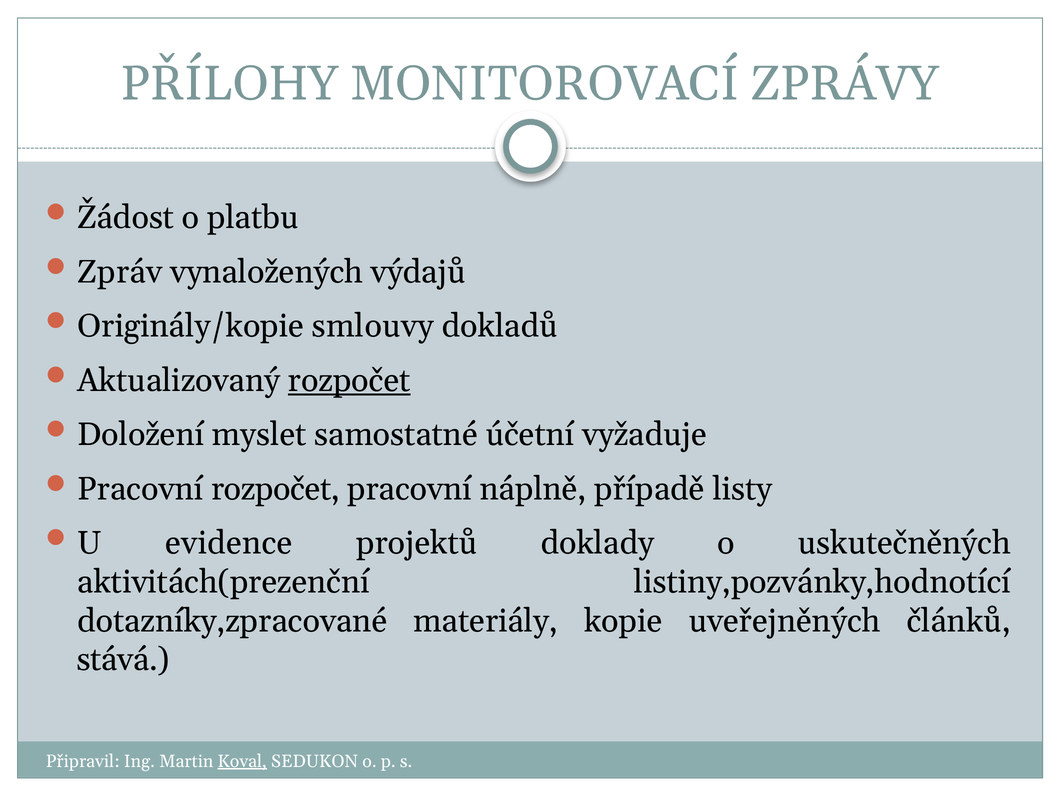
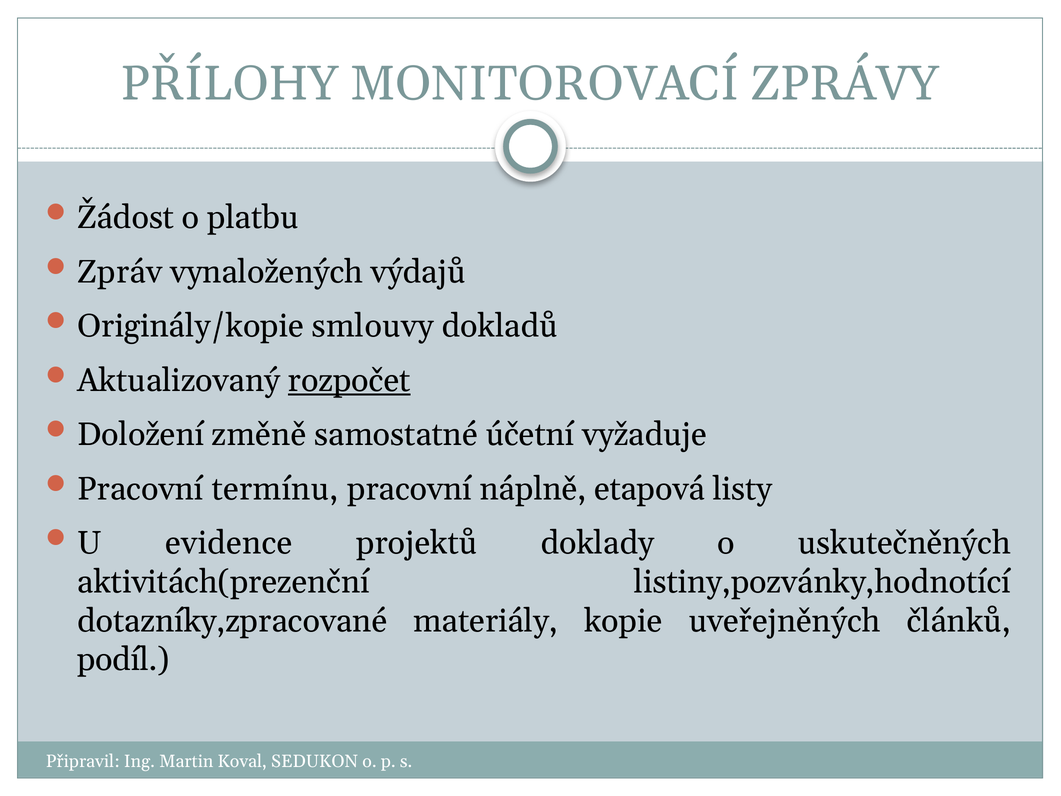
myslet: myslet -> změně
Pracovní rozpočet: rozpočet -> termínu
případě: případě -> etapová
stává: stává -> podíl
Koval underline: present -> none
